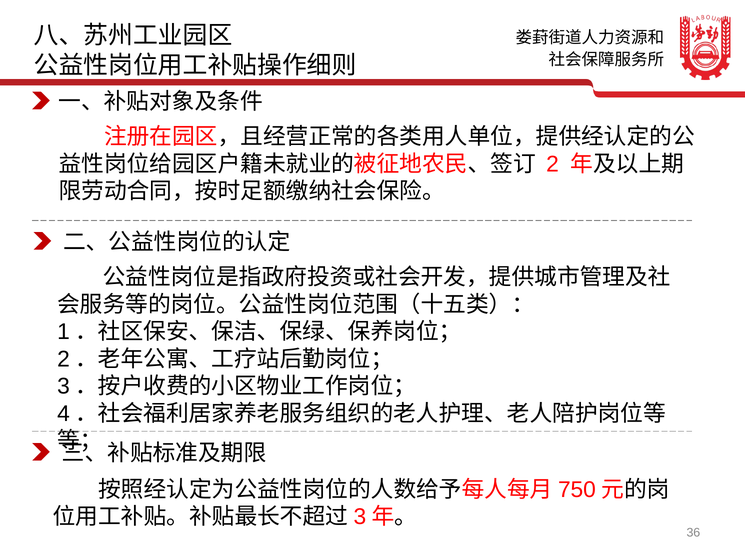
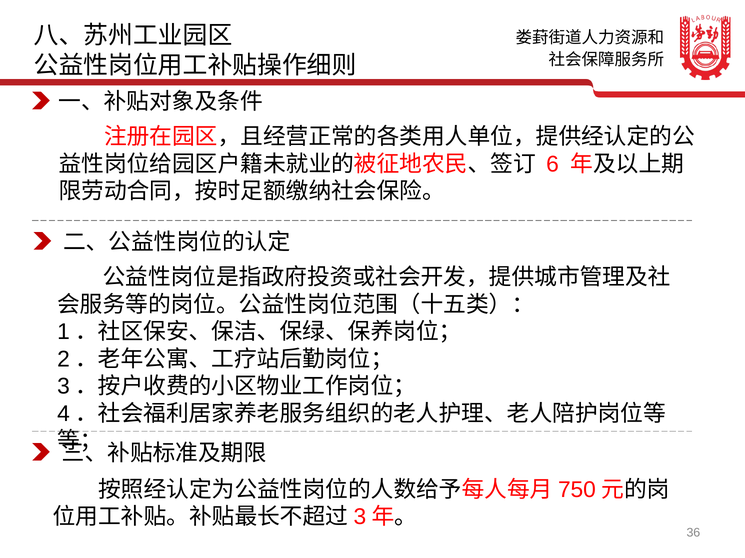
2: 2 -> 6
